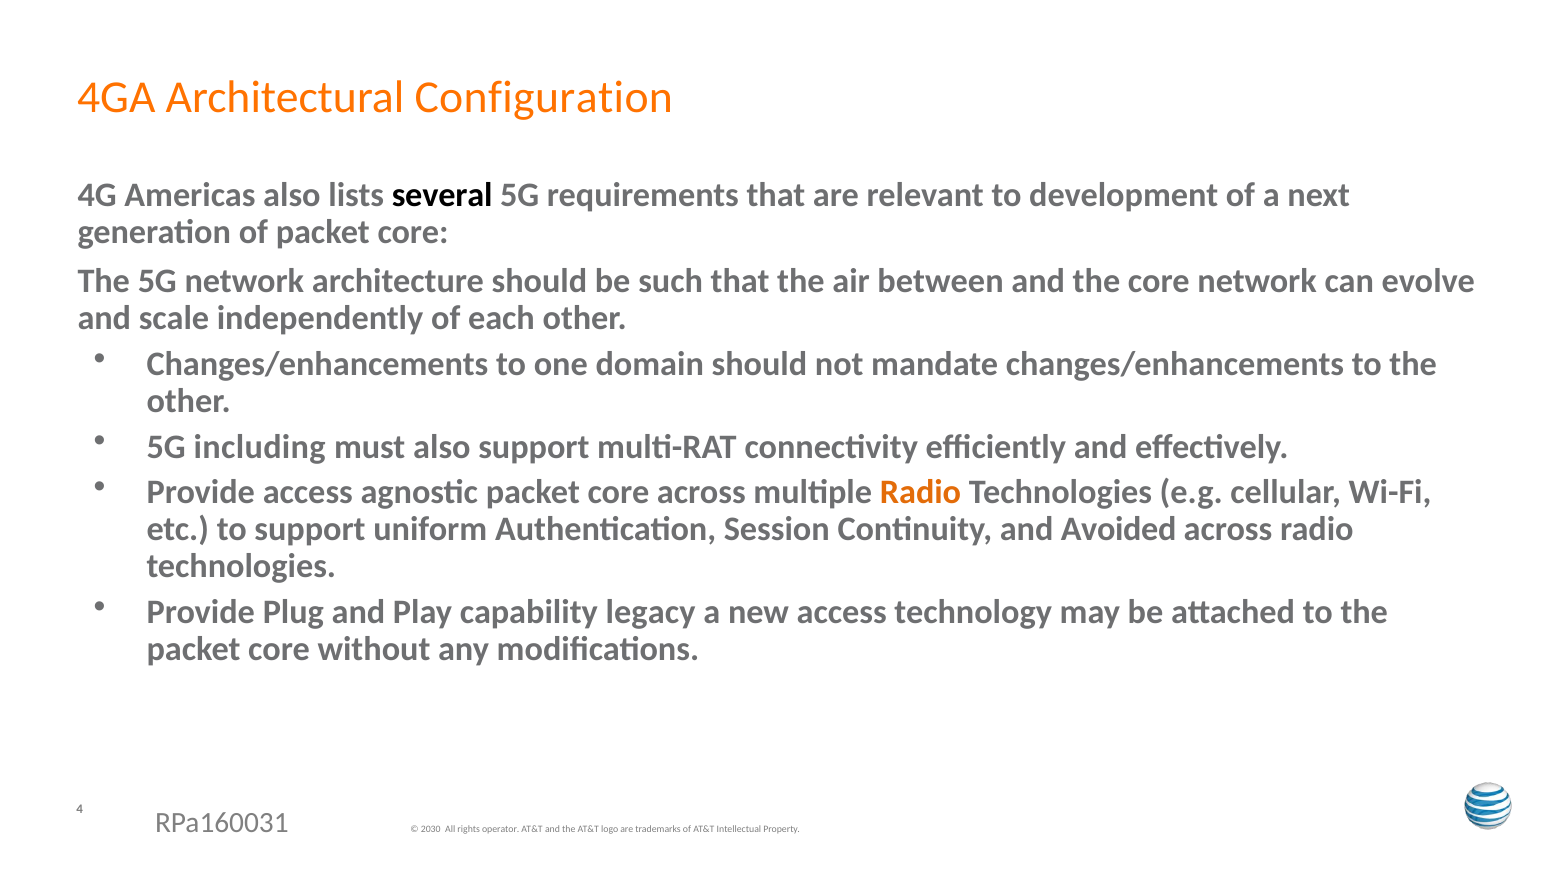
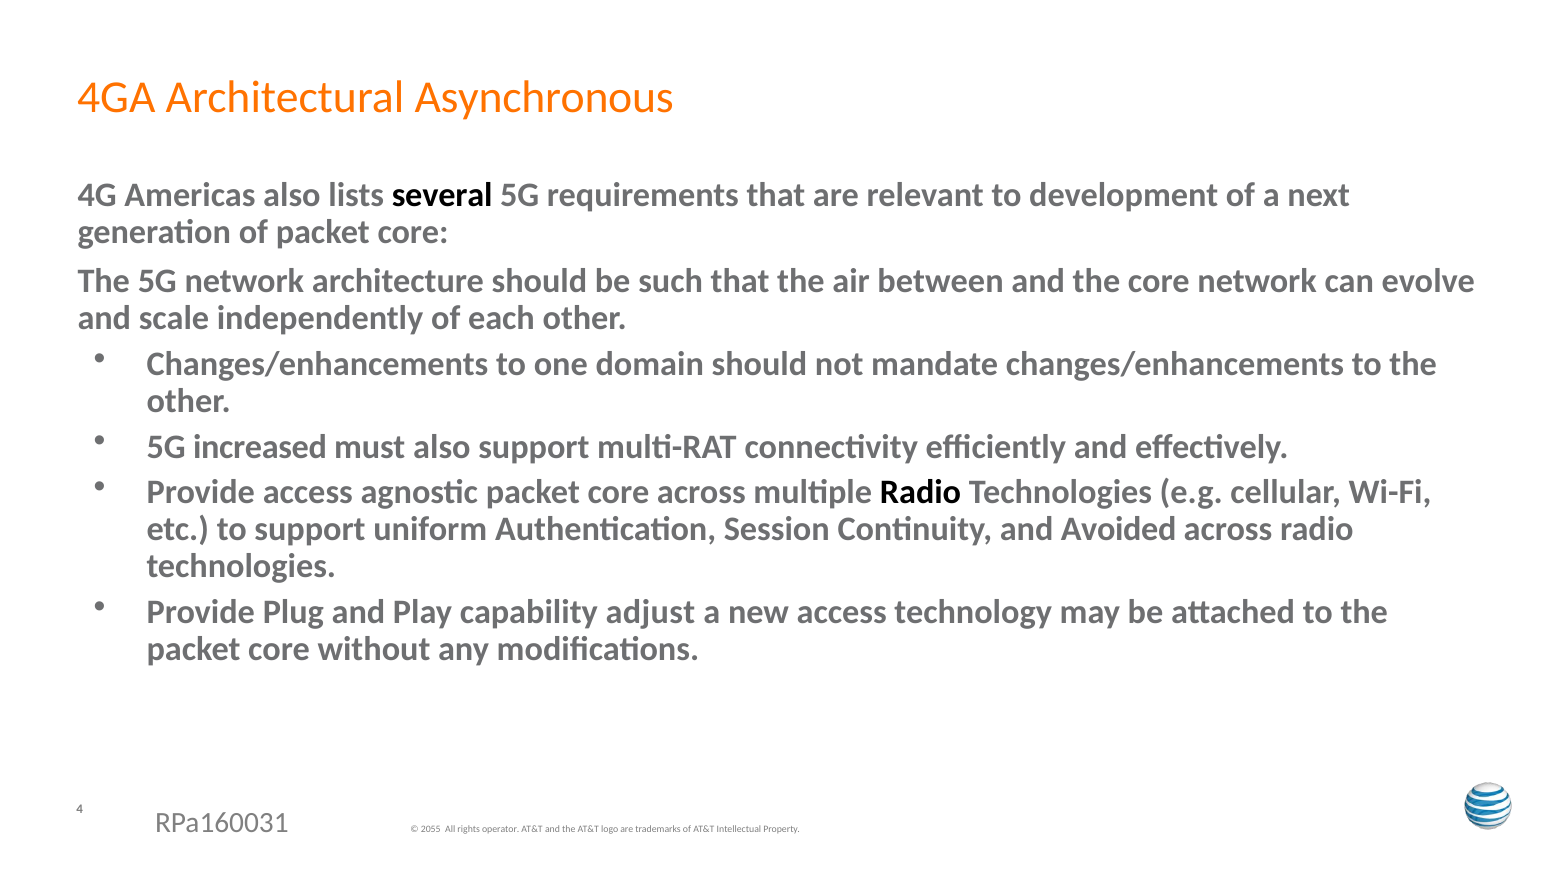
Configuration: Configuration -> Asynchronous
including: including -> increased
Radio at (921, 493) colour: orange -> black
legacy: legacy -> adjust
2030: 2030 -> 2055
